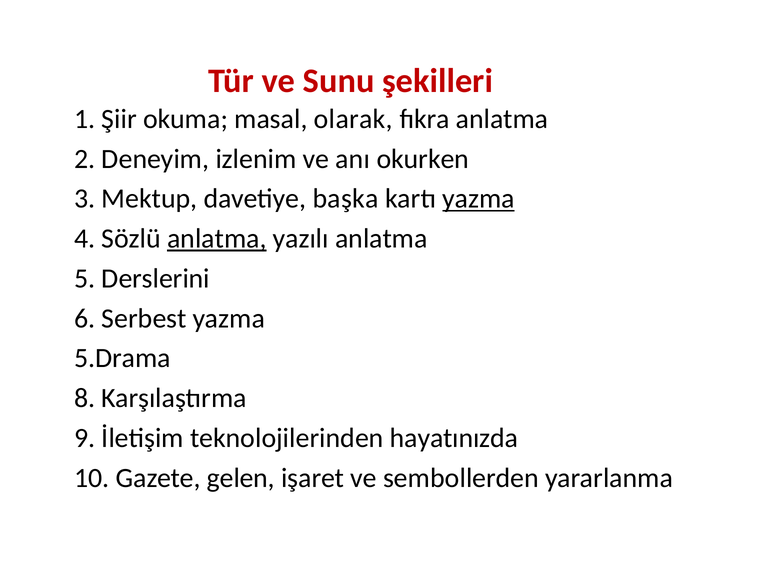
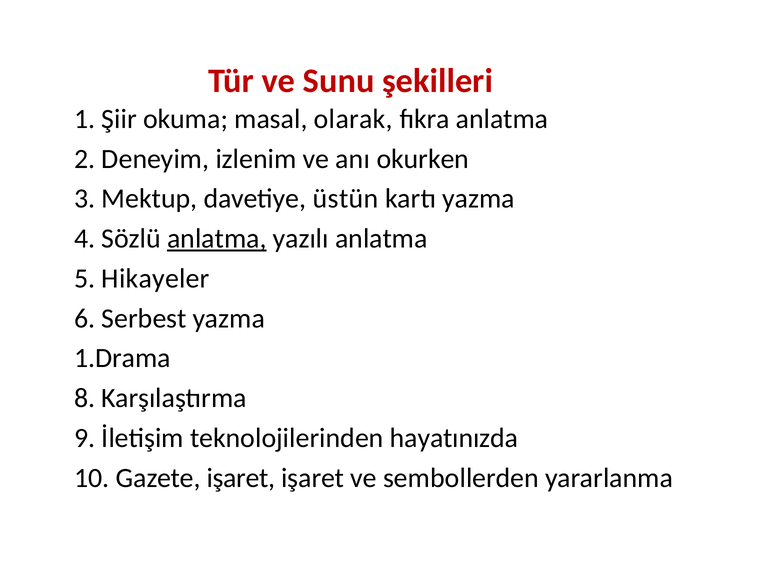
başka: başka -> üstün
yazma at (479, 199) underline: present -> none
Derslerini: Derslerini -> Hikayeler
5.Drama: 5.Drama -> 1.Drama
Gazete gelen: gelen -> işaret
